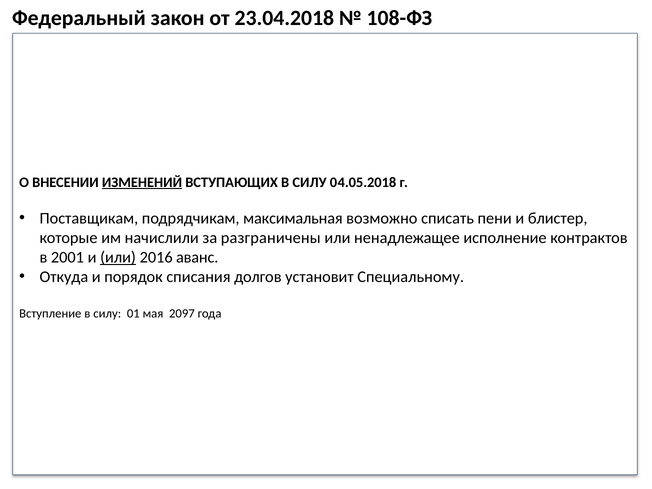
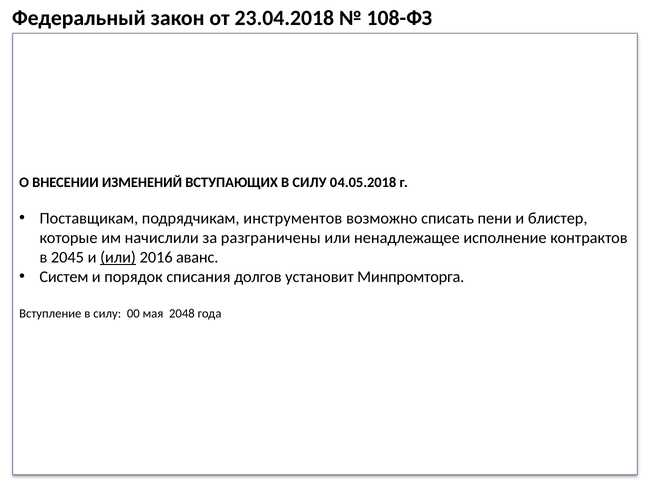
ИЗМЕНЕНИЙ underline: present -> none
максимальная: максимальная -> инструментов
2001: 2001 -> 2045
Откуда: Откуда -> Систем
Специальному: Специальному -> Минпромторга
01: 01 -> 00
2097: 2097 -> 2048
